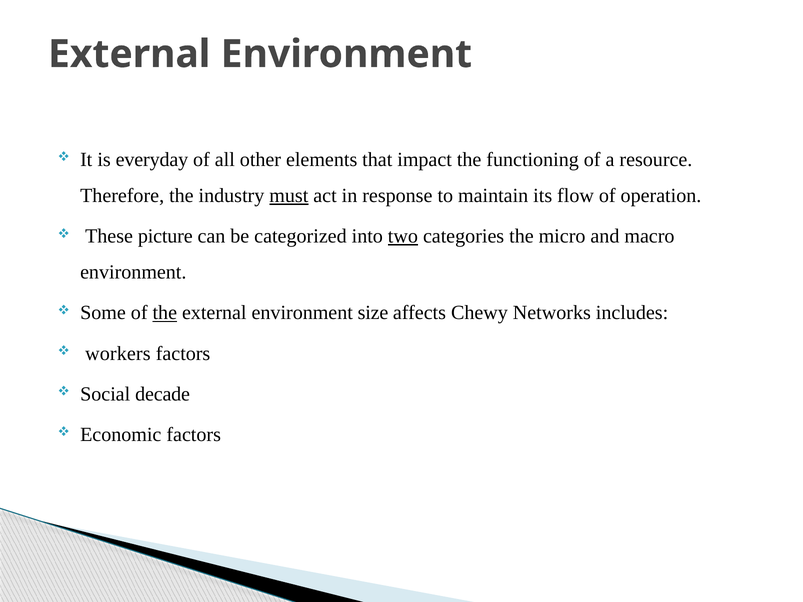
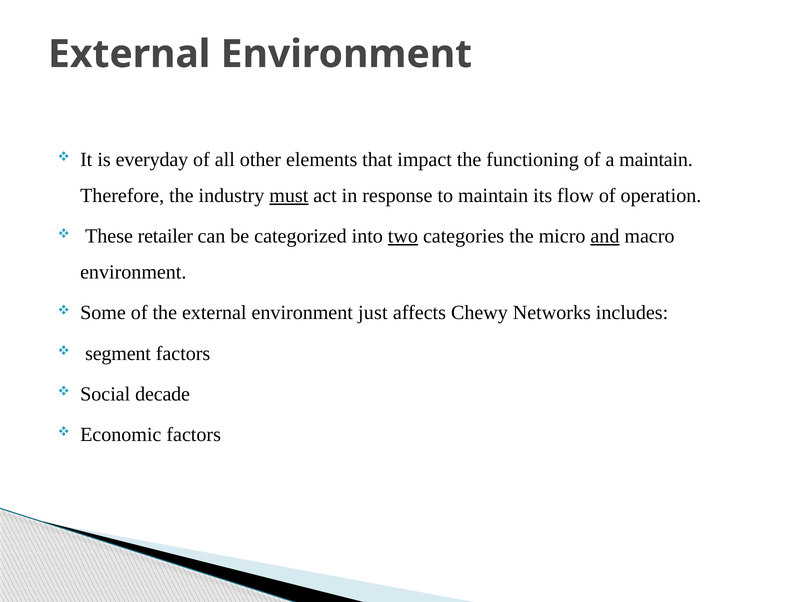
a resource: resource -> maintain
picture: picture -> retailer
and underline: none -> present
the at (165, 313) underline: present -> none
size: size -> just
workers: workers -> segment
